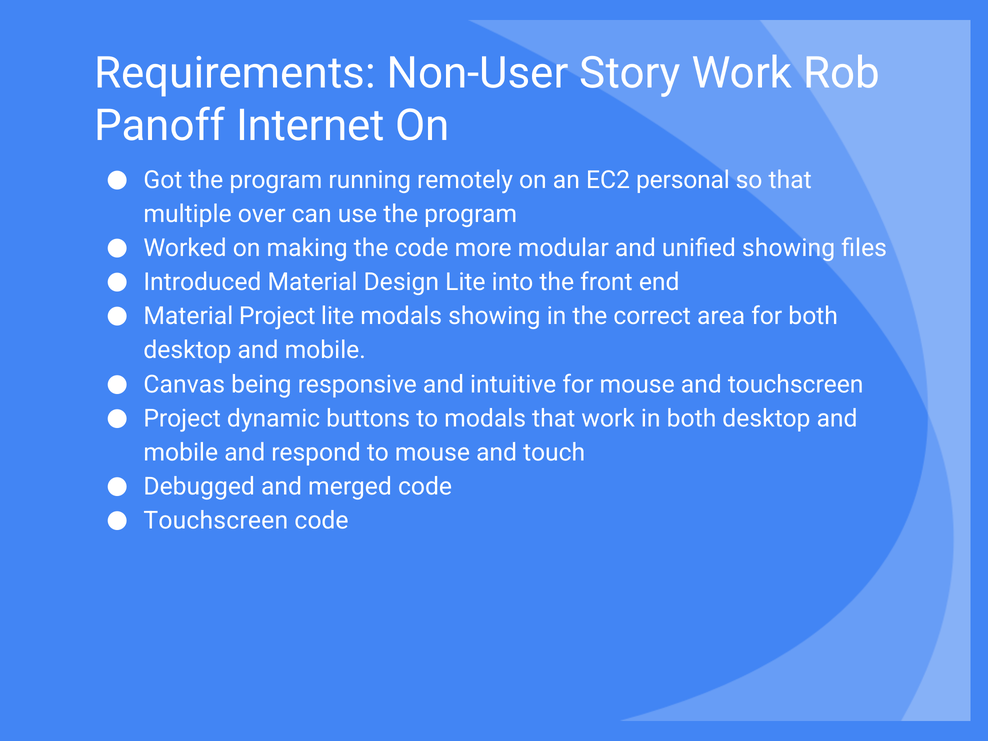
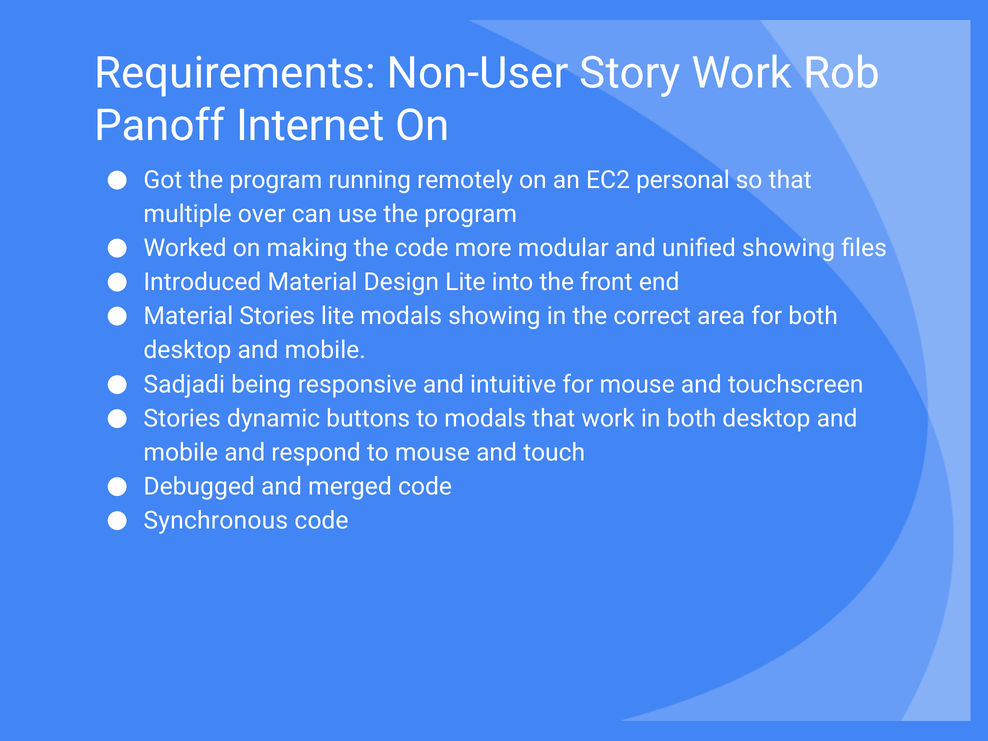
Material Project: Project -> Stories
Canvas: Canvas -> Sadjadi
Project at (182, 418): Project -> Stories
Touchscreen at (216, 521): Touchscreen -> Synchronous
